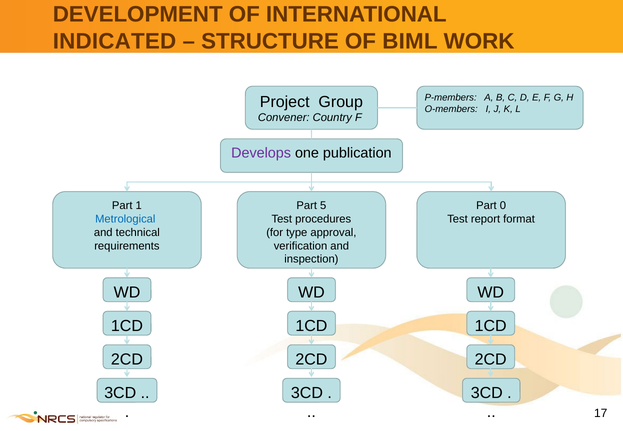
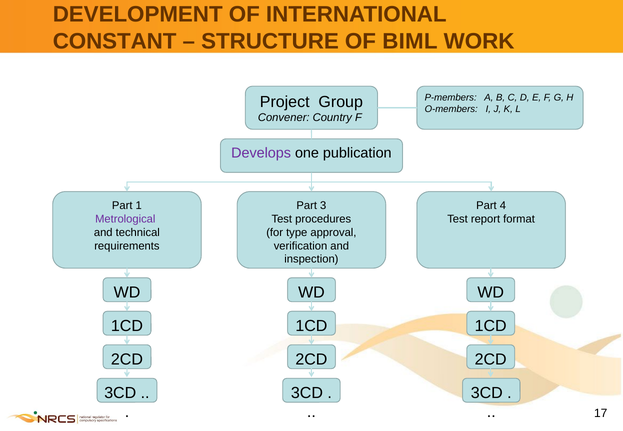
INDICATED: INDICATED -> CONSTANT
5: 5 -> 3
0: 0 -> 4
Metrological colour: blue -> purple
